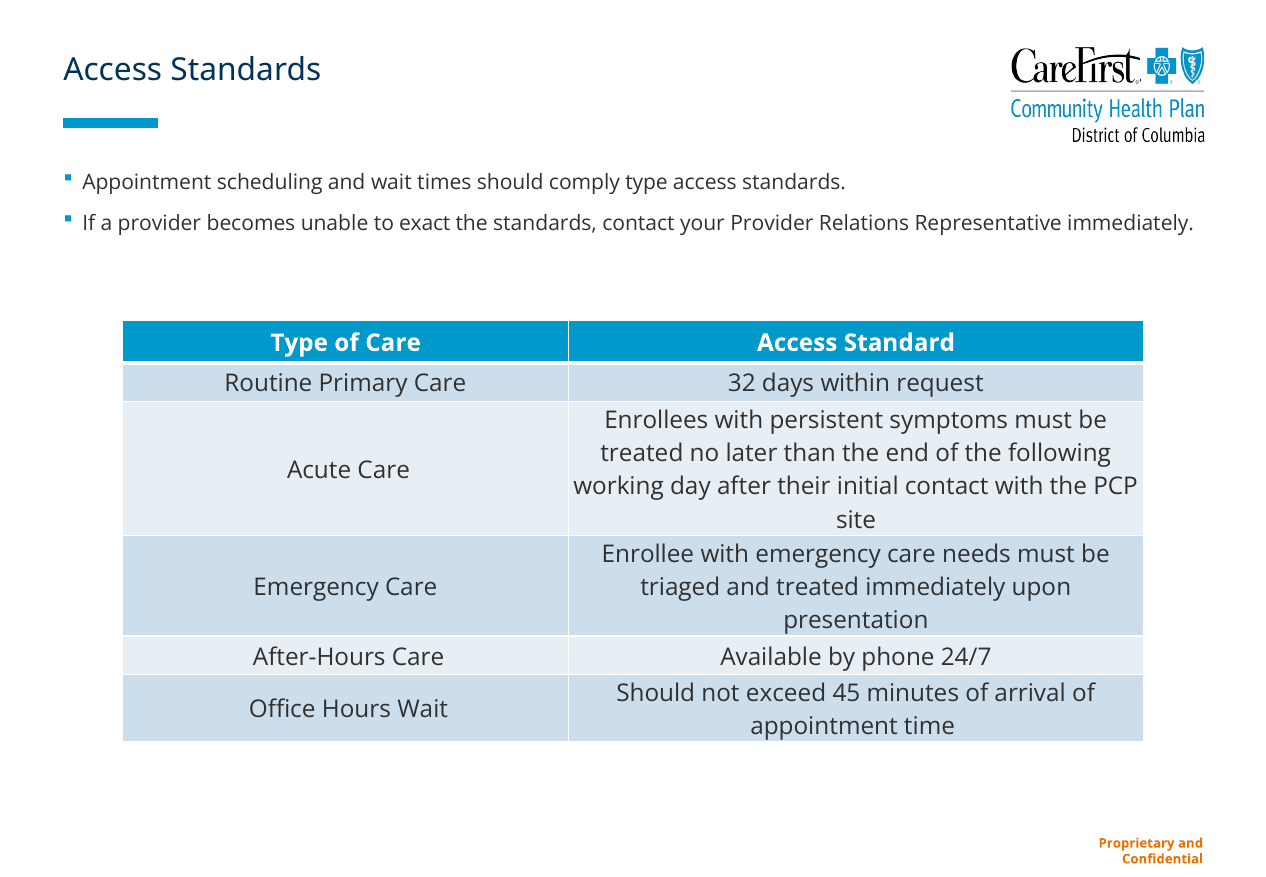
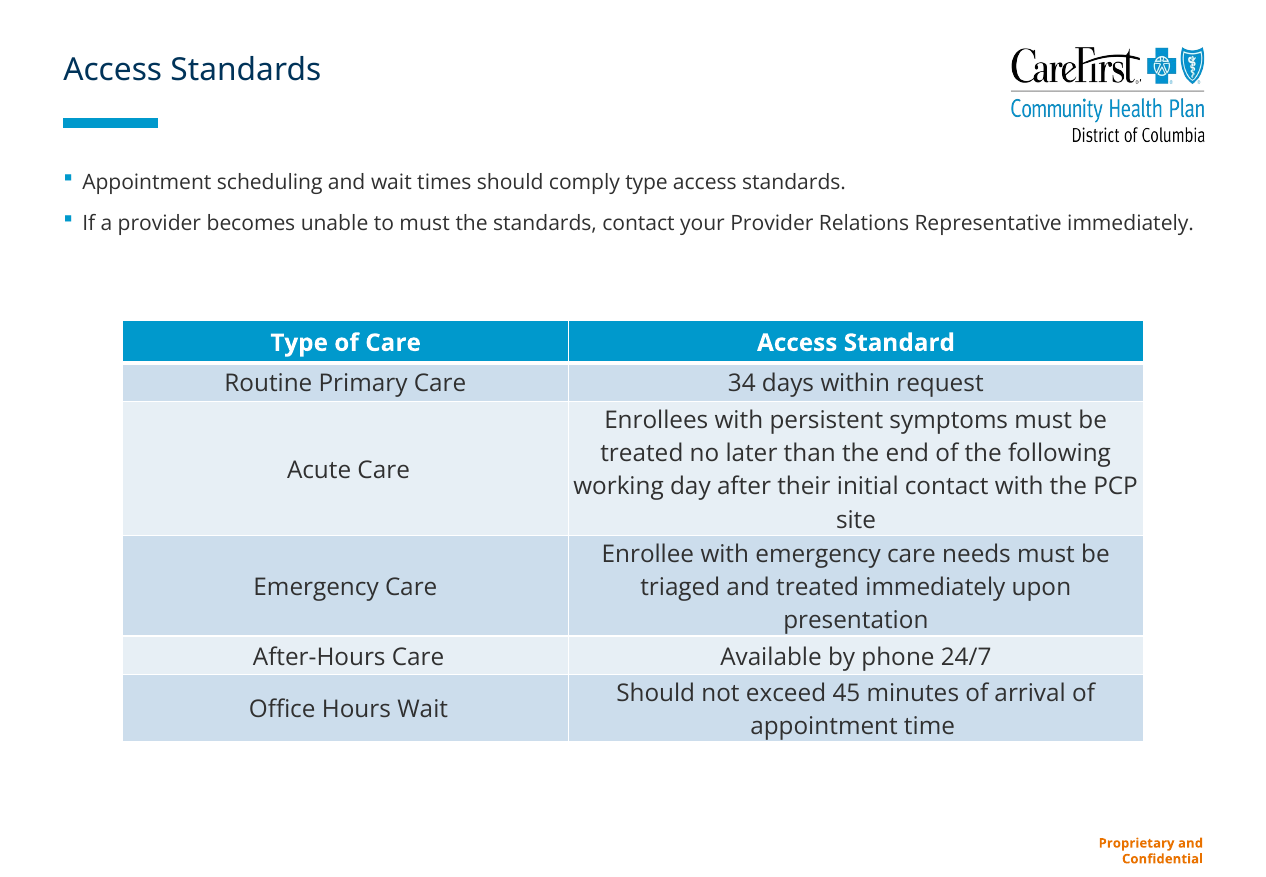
to exact: exact -> must
32: 32 -> 34
